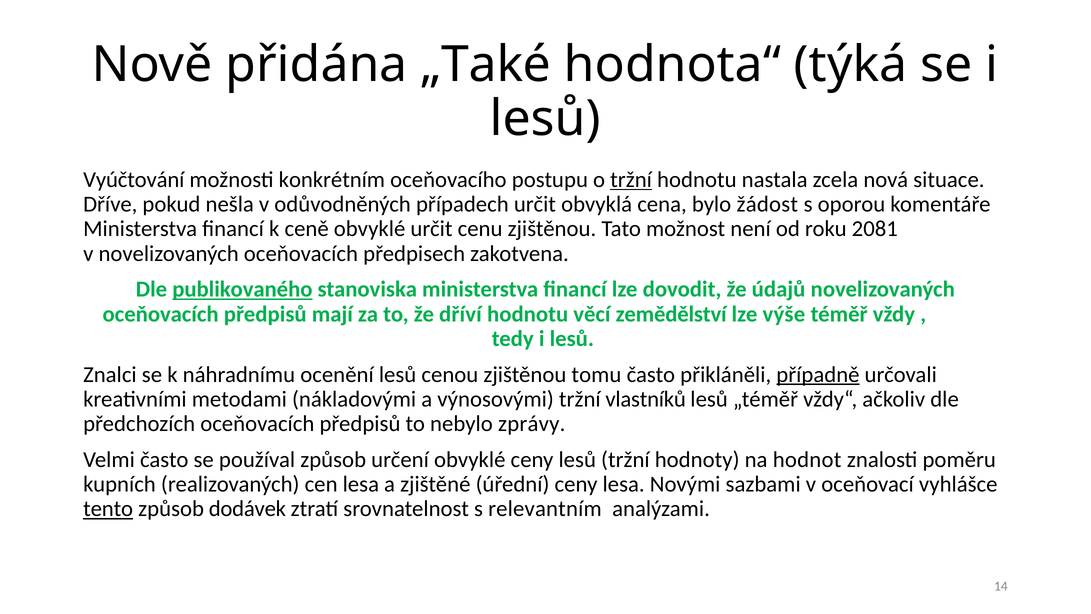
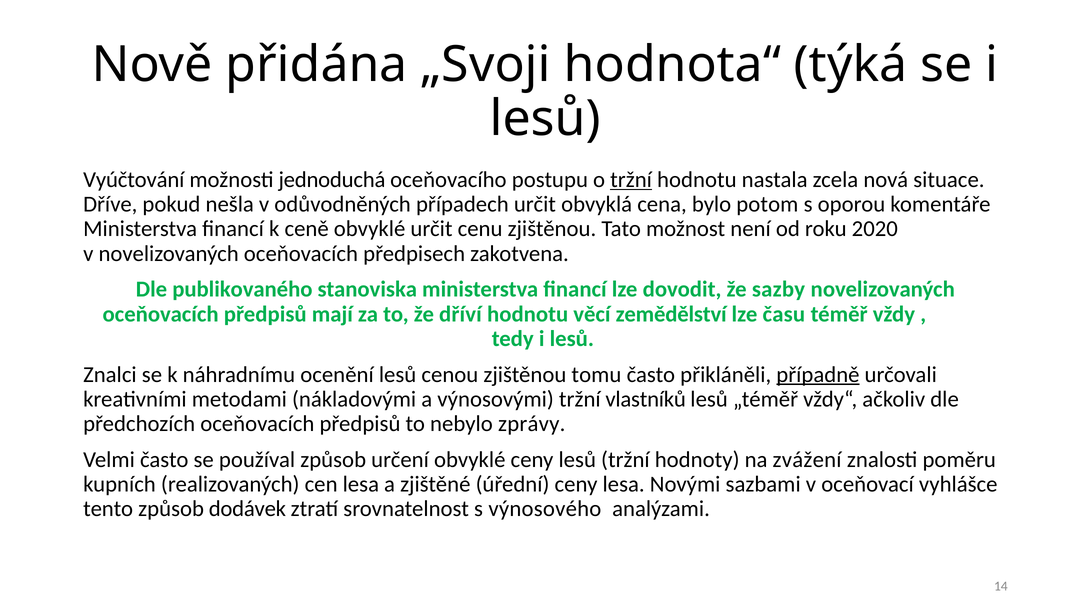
„Také: „Také -> „Svoji
konkrétním: konkrétním -> jednoduchá
žádost: žádost -> potom
2081: 2081 -> 2020
publikovaného underline: present -> none
údajů: údajů -> sazby
výše: výše -> času
hodnot: hodnot -> zvážení
tento underline: present -> none
relevantním: relevantním -> výnosového
